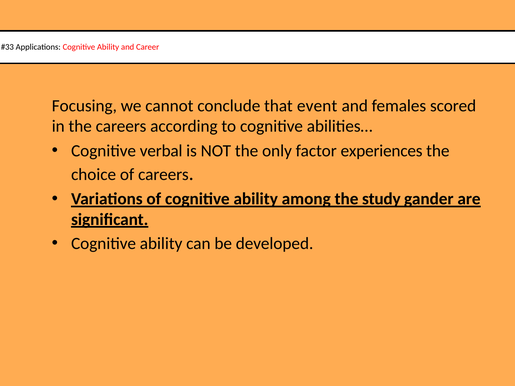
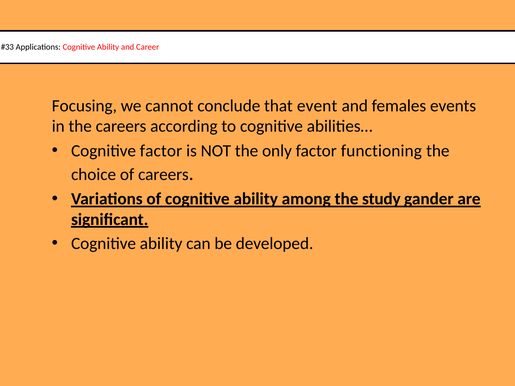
scored: scored -> events
Cognitive verbal: verbal -> factor
experiences: experiences -> functioning
